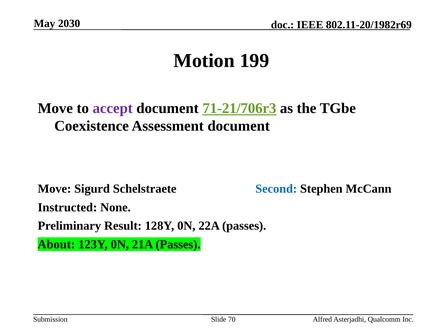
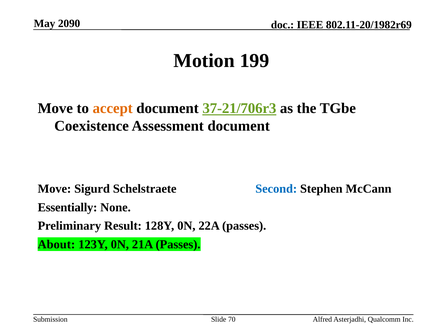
2030: 2030 -> 2090
accept colour: purple -> orange
71-21/706r3: 71-21/706r3 -> 37-21/706r3
Instructed: Instructed -> Essentially
